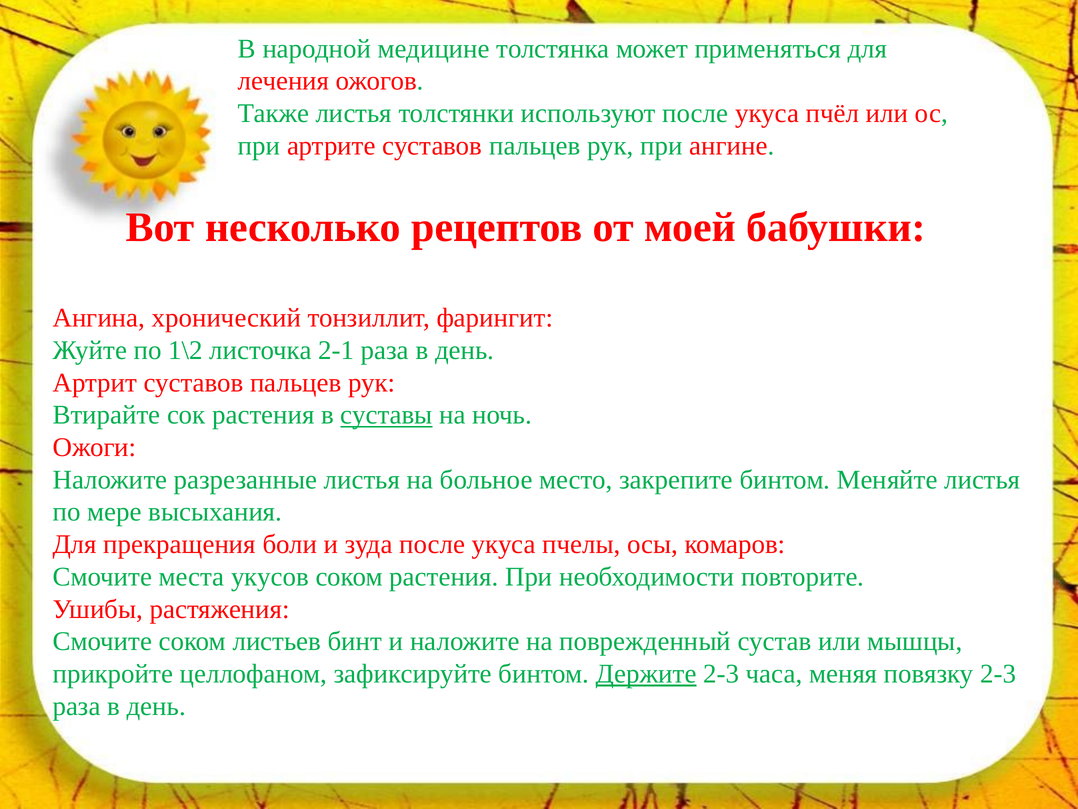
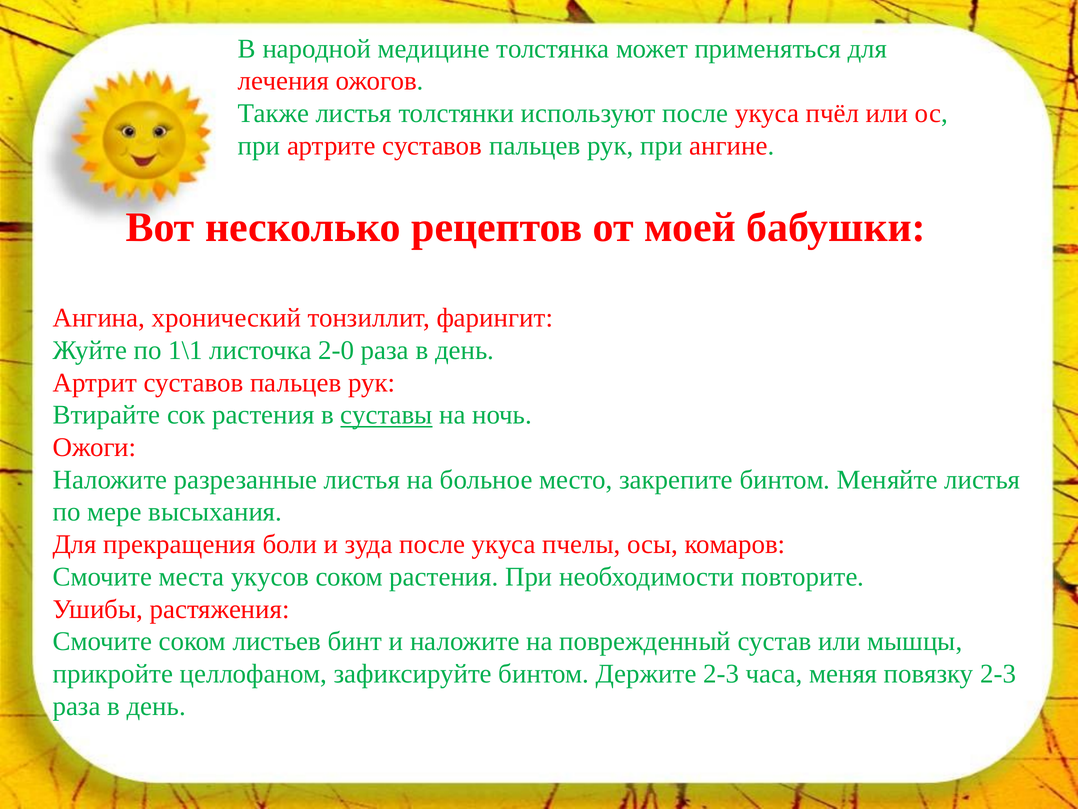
1\2: 1\2 -> 1\1
2-1: 2-1 -> 2-0
Держите underline: present -> none
